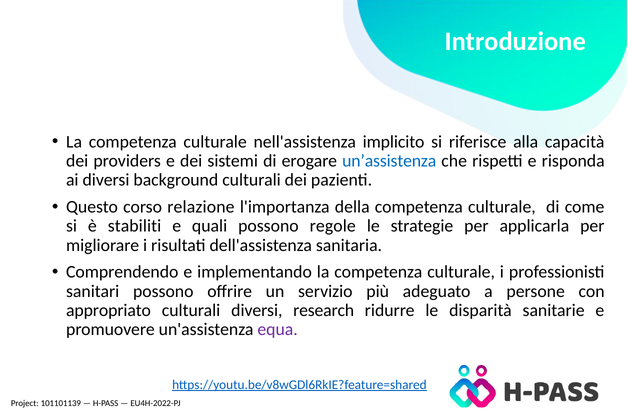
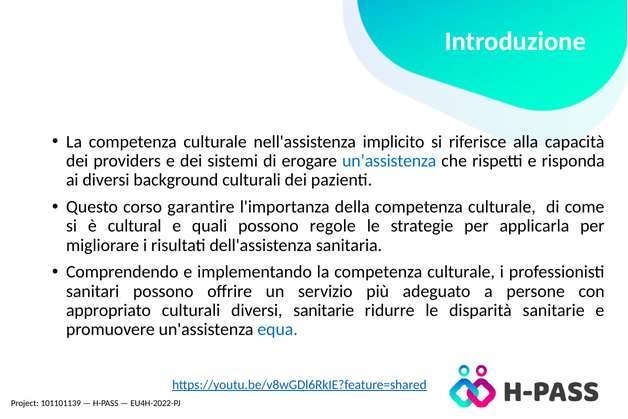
relazione: relazione -> garantire
stabiliti: stabiliti -> cultural
diversi research: research -> sanitarie
equa colour: purple -> blue
